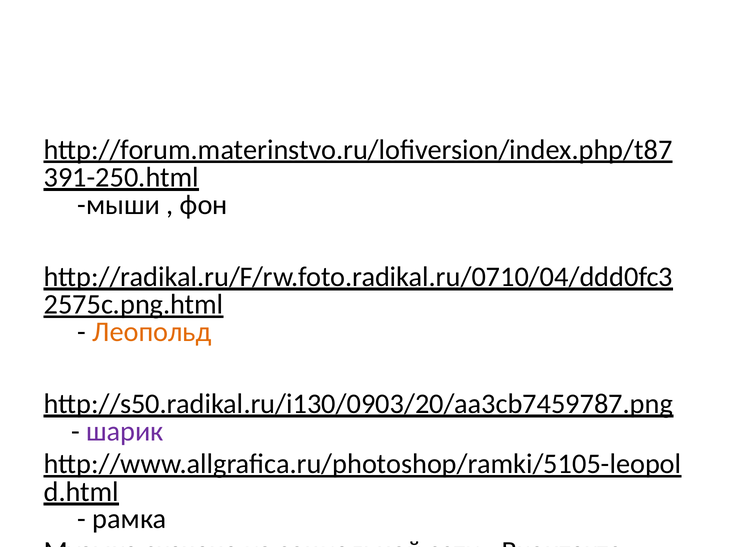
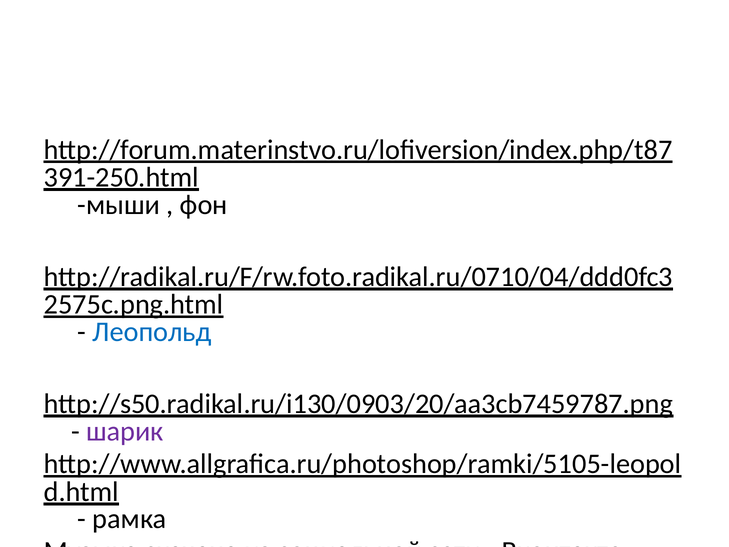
Леопольд colour: orange -> blue
